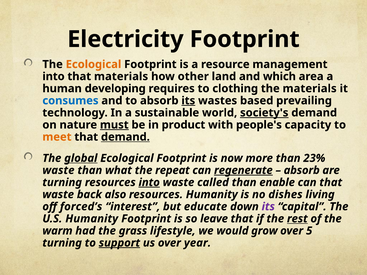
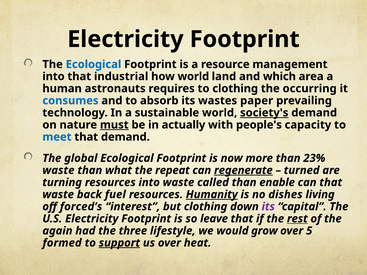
Ecological at (93, 64) colour: orange -> blue
that materials: materials -> industrial
how other: other -> world
developing: developing -> astronauts
the materials: materials -> occurring
its at (188, 101) underline: present -> none
based: based -> paper
product: product -> actually
meet colour: orange -> blue
demand at (125, 137) underline: present -> none
global underline: present -> none
absorb at (302, 170): absorb -> turned
into at (149, 183) underline: present -> none
also: also -> fuel
Humanity at (212, 195) underline: none -> present
but educate: educate -> clothing
U.S Humanity: Humanity -> Electricity
warm: warm -> again
grass: grass -> three
turning at (62, 243): turning -> formed
year: year -> heat
